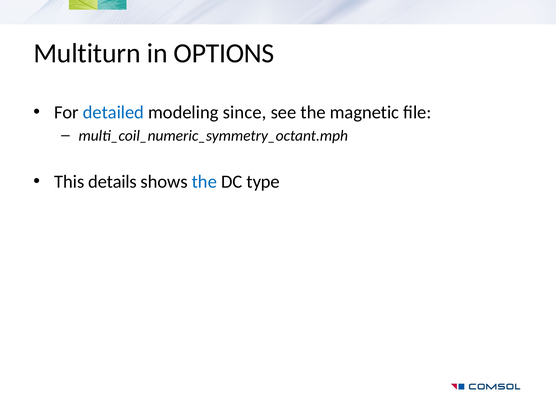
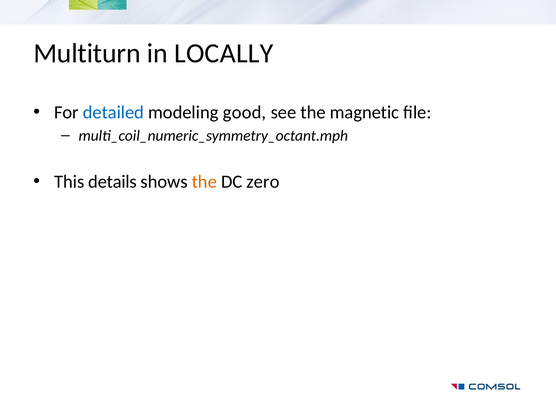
OPTIONS: OPTIONS -> LOCALLY
since: since -> good
the at (204, 182) colour: blue -> orange
type: type -> zero
